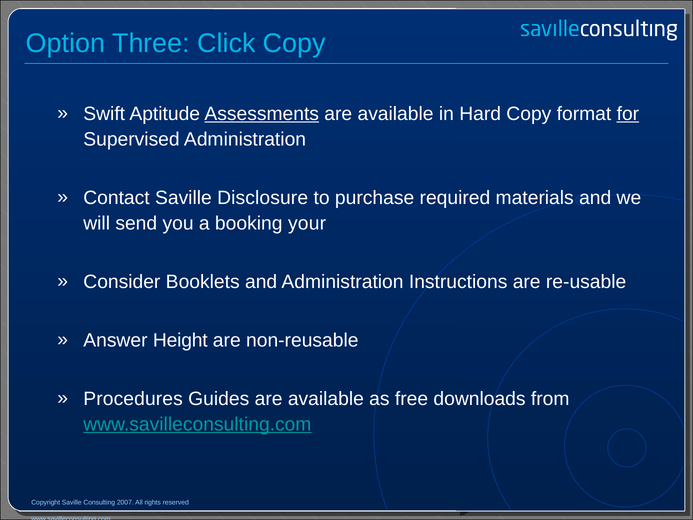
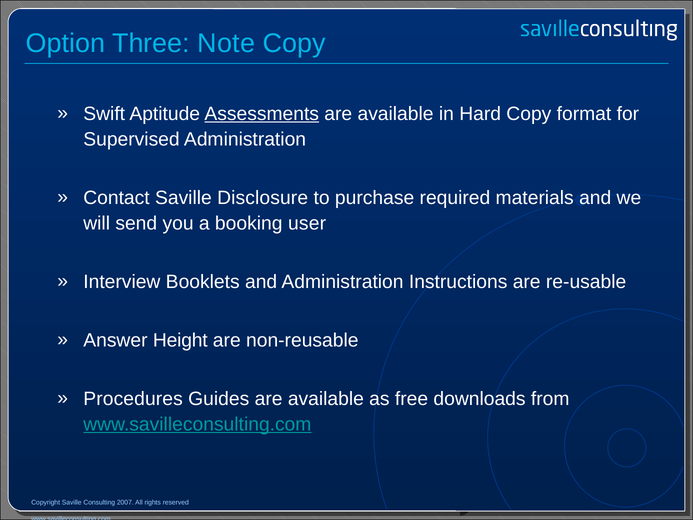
Click: Click -> Note
for underline: present -> none
your: your -> user
Consider: Consider -> Interview
